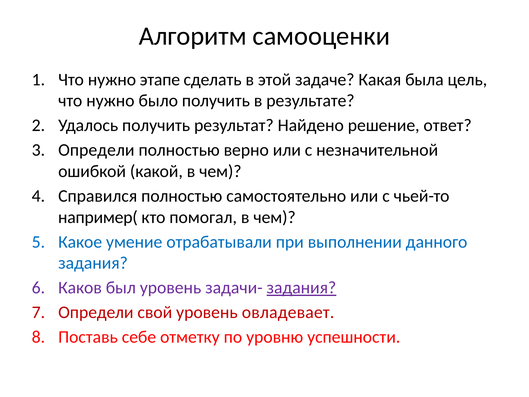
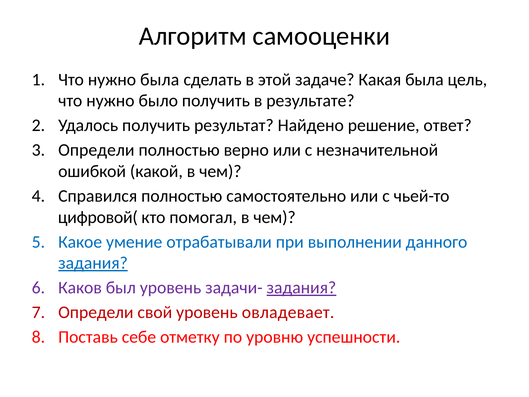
нужно этапе: этапе -> была
например(: например( -> цифровой(
задания at (93, 263) underline: none -> present
